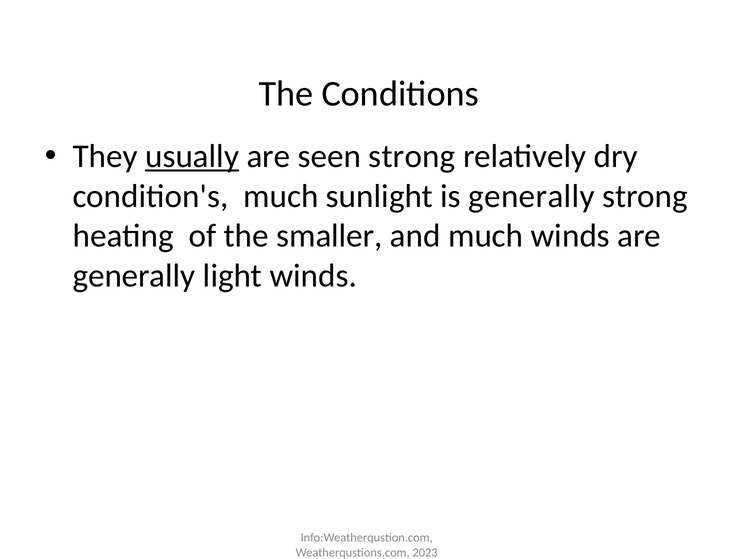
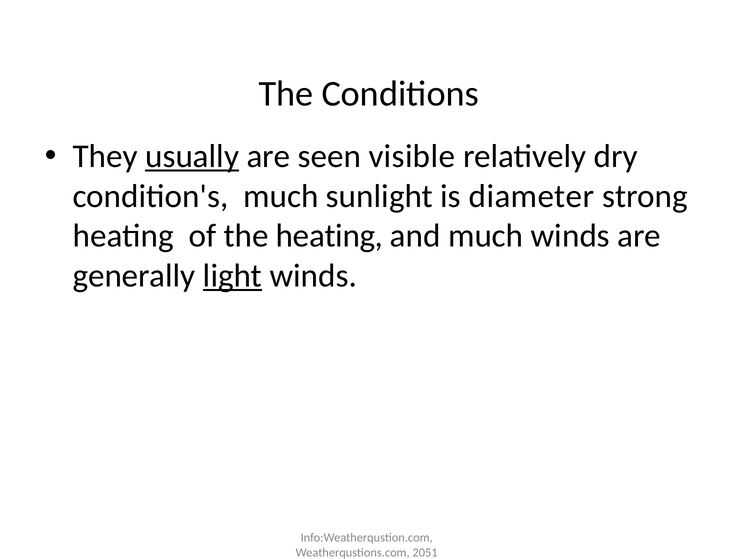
seen strong: strong -> visible
is generally: generally -> diameter
the smaller: smaller -> heating
light underline: none -> present
2023: 2023 -> 2051
